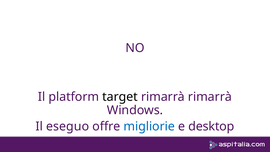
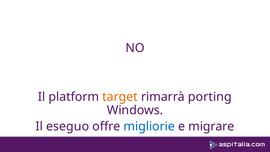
target colour: black -> orange
rimarrà rimarrà: rimarrà -> porting
desktop: desktop -> migrare
